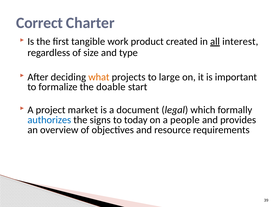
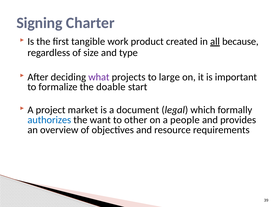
Correct: Correct -> Signing
interest: interest -> because
what colour: orange -> purple
signs: signs -> want
today: today -> other
